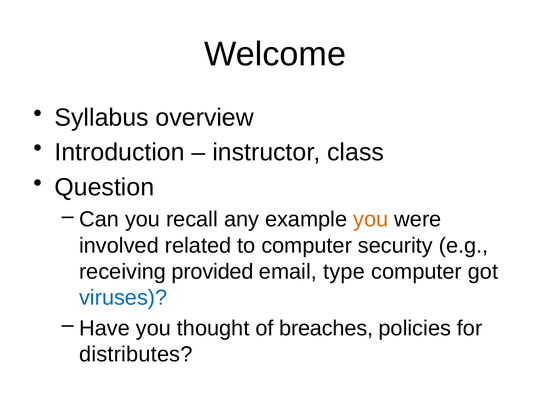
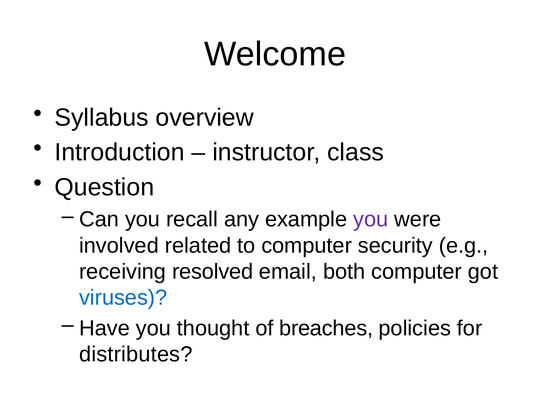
you at (371, 219) colour: orange -> purple
provided: provided -> resolved
type: type -> both
